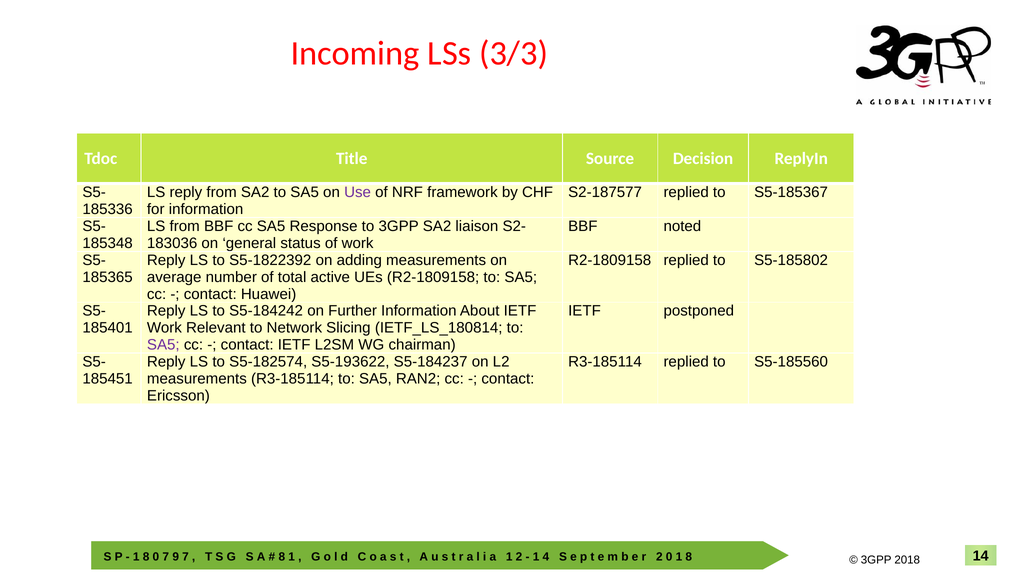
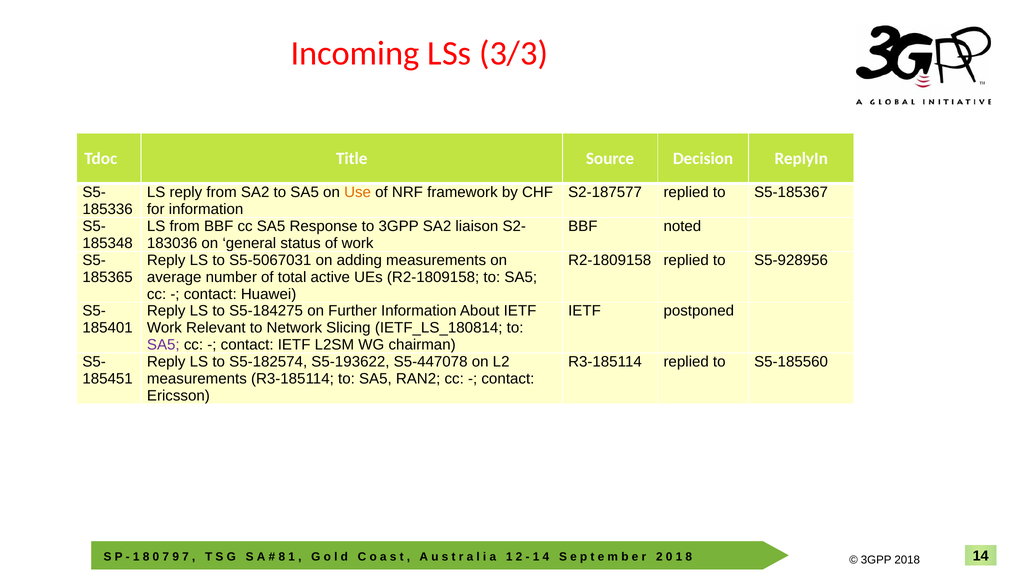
Use colour: purple -> orange
S5-1822392: S5-1822392 -> S5-5067031
S5-185802: S5-185802 -> S5-928956
S5-184242: S5-184242 -> S5-184275
S5-184237: S5-184237 -> S5-447078
